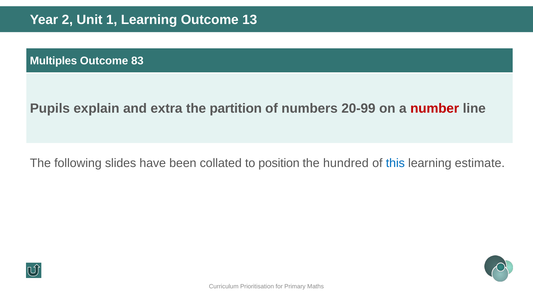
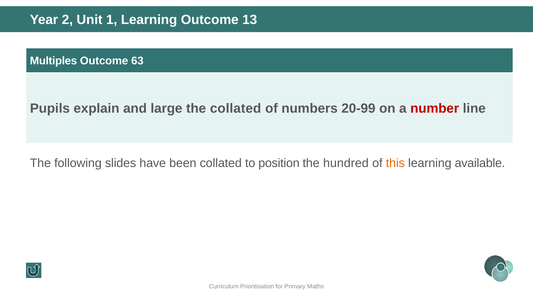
83: 83 -> 63
extra: extra -> large
the partition: partition -> collated
this colour: blue -> orange
estimate: estimate -> available
